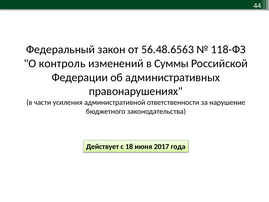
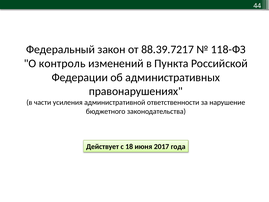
56.48.6563: 56.48.6563 -> 88.39.7217
Суммы: Суммы -> Пункта
